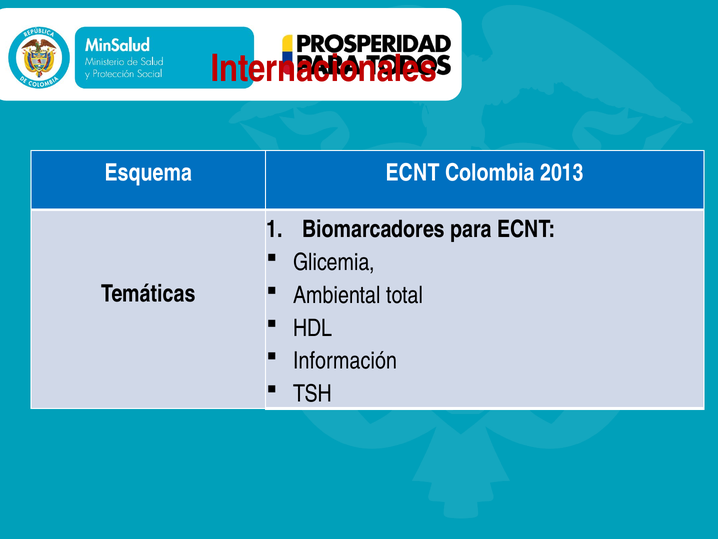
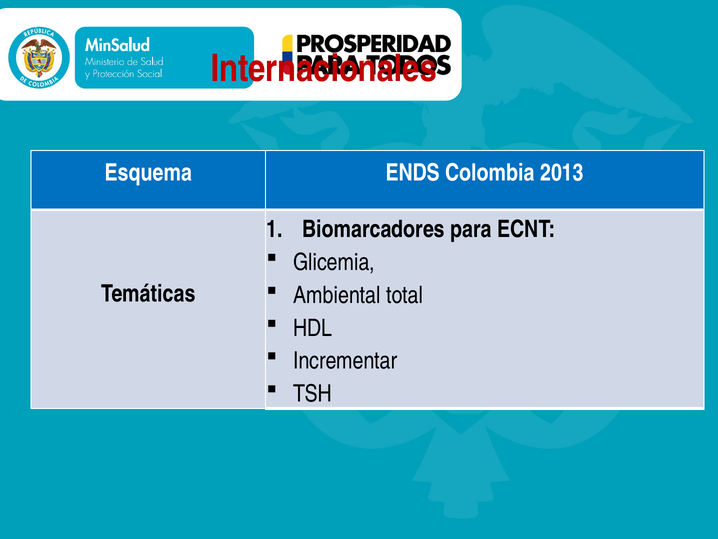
Esquema ECNT: ECNT -> ENDS
Información: Información -> Incrementar
